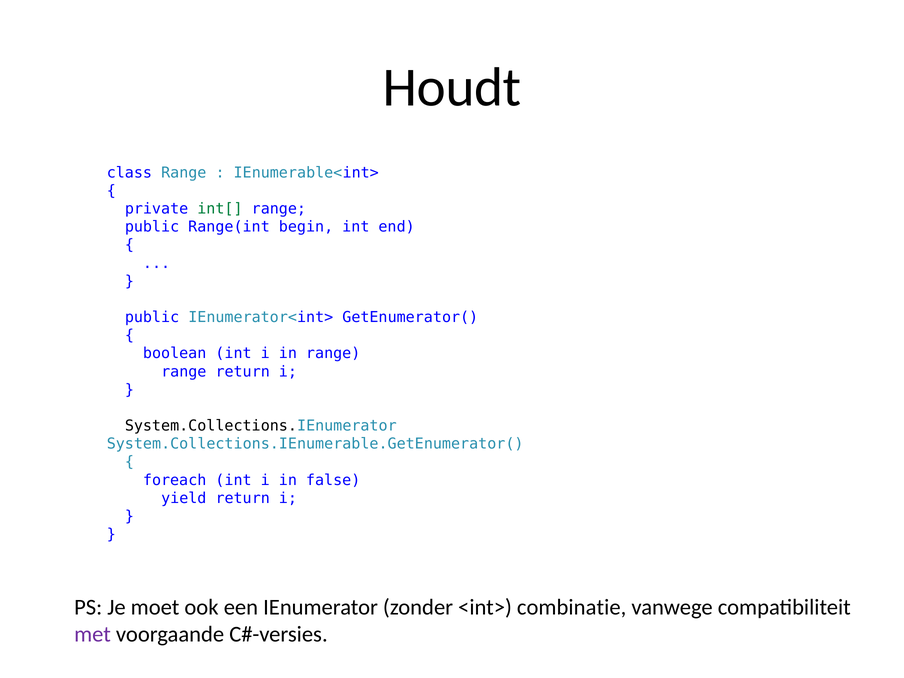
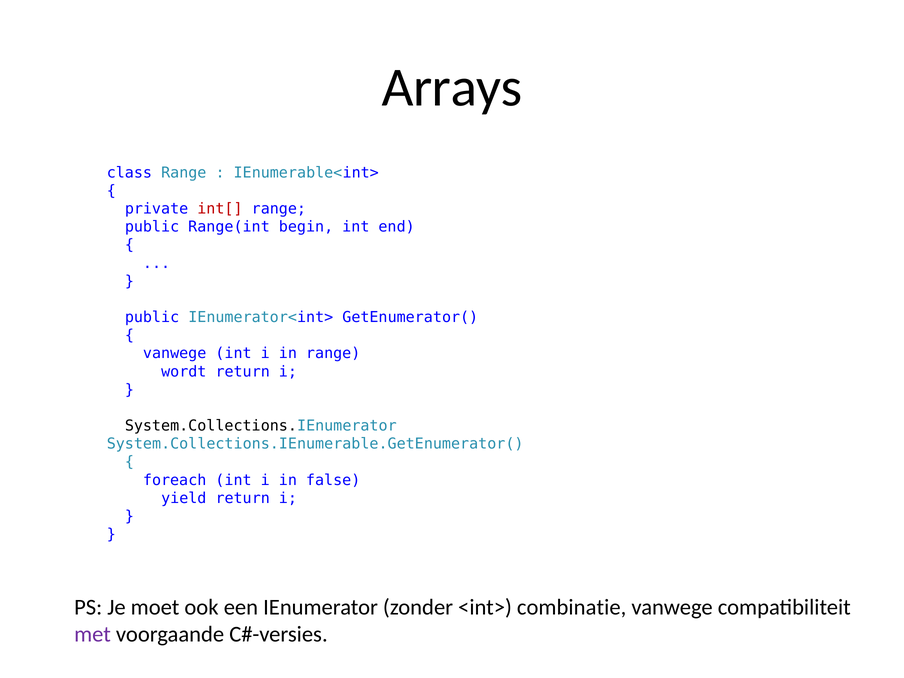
Houdt: Houdt -> Arrays
int[ colour: green -> red
boolean at (175, 354): boolean -> vanwege
range at (184, 372): range -> wordt
